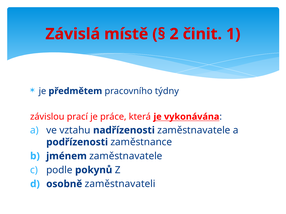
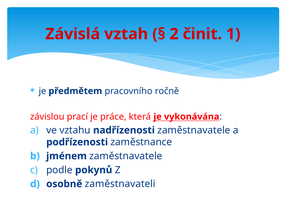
místě: místě -> vztah
týdny: týdny -> ročně
